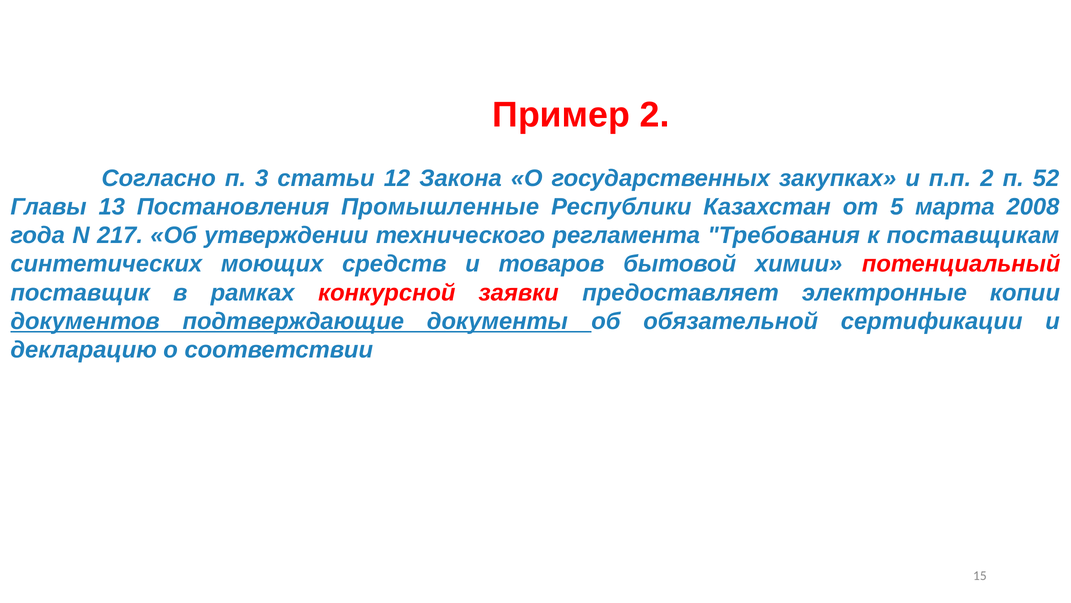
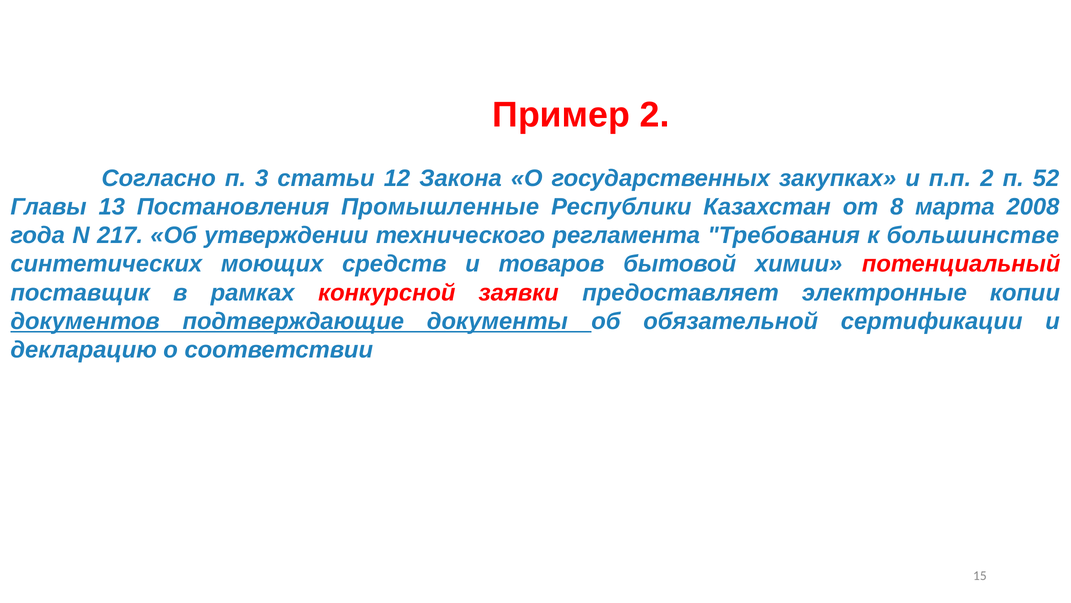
5: 5 -> 8
поставщикам: поставщикам -> большинстве
